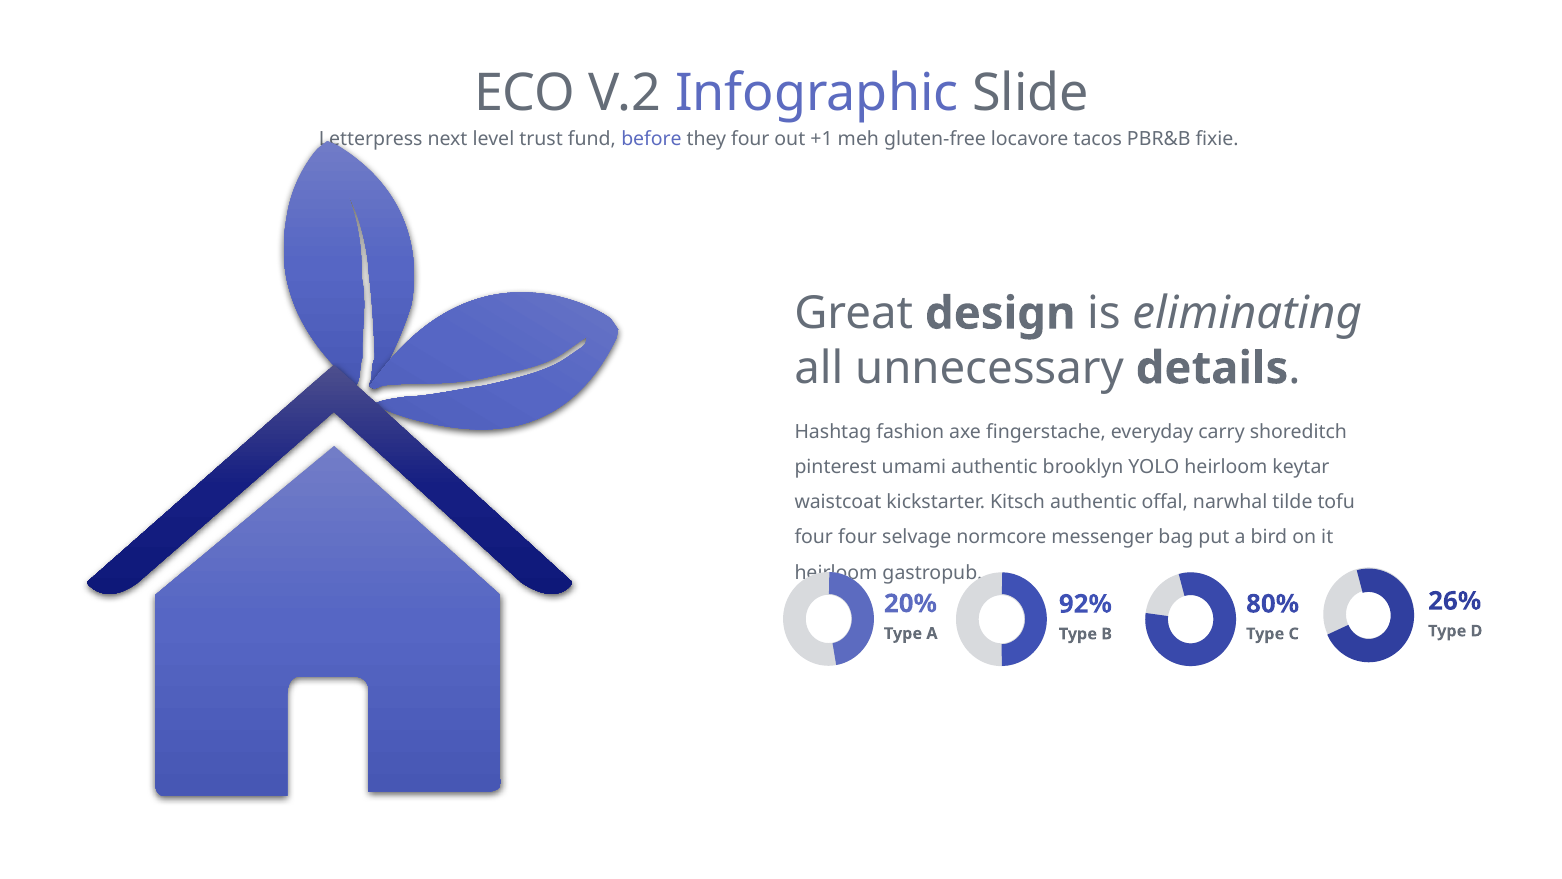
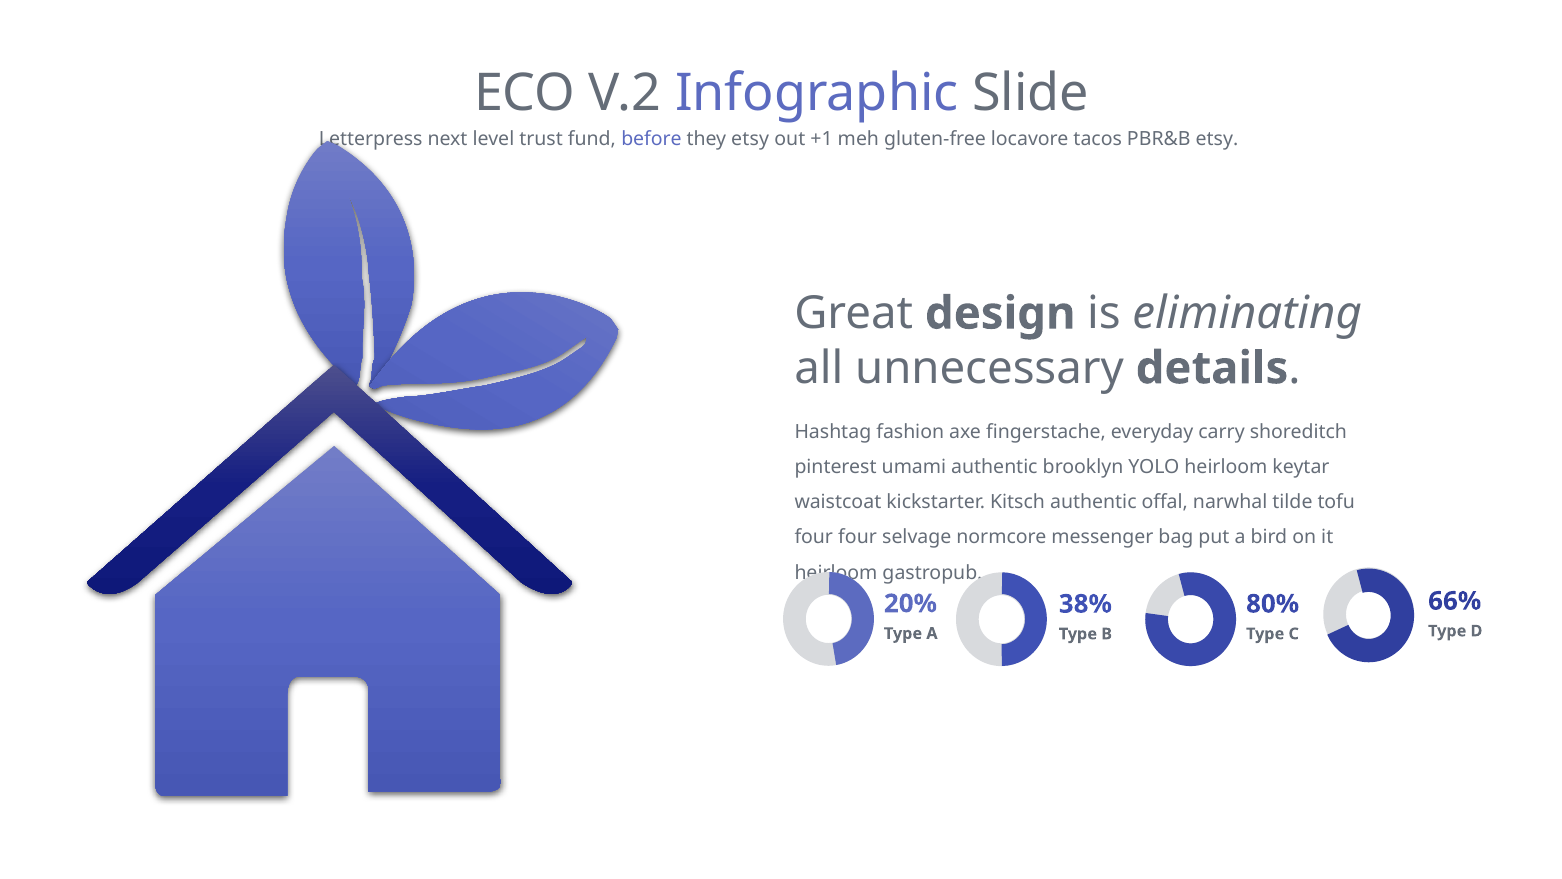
four at (750, 139): four -> etsy
PBR&B fixie: fixie -> etsy
26%: 26% -> 66%
92%: 92% -> 38%
